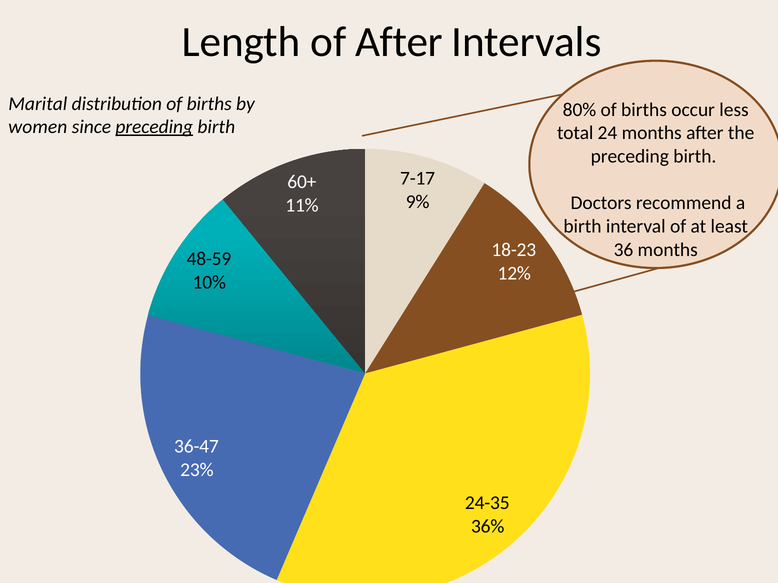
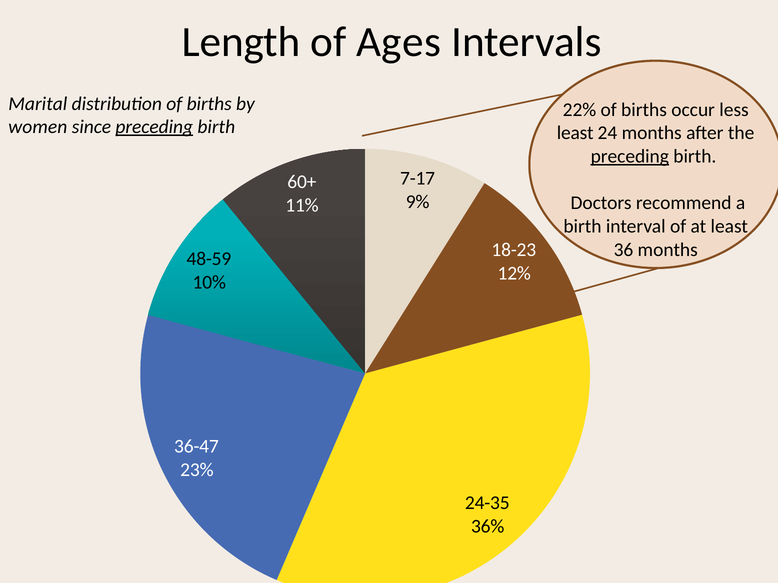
of After: After -> Ages
80%: 80% -> 22%
total at (575, 133): total -> least
preceding at (630, 157) underline: none -> present
